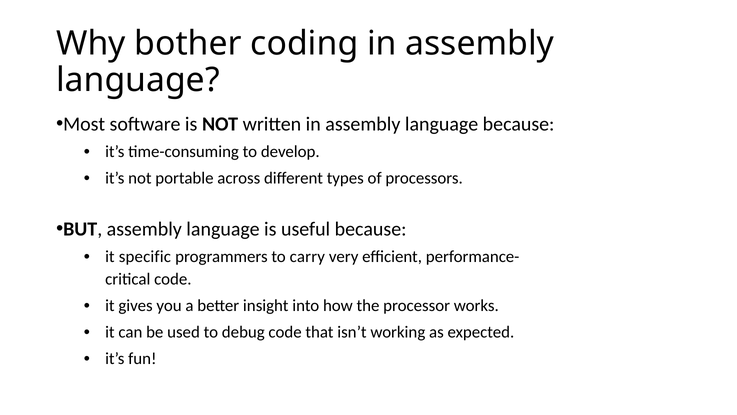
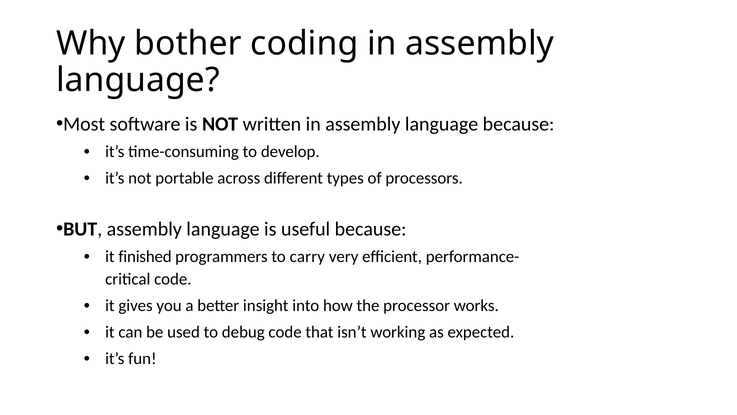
specific: specific -> finished
